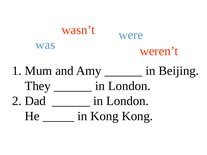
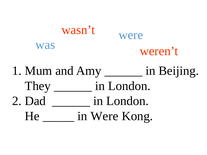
in Kong: Kong -> Were
